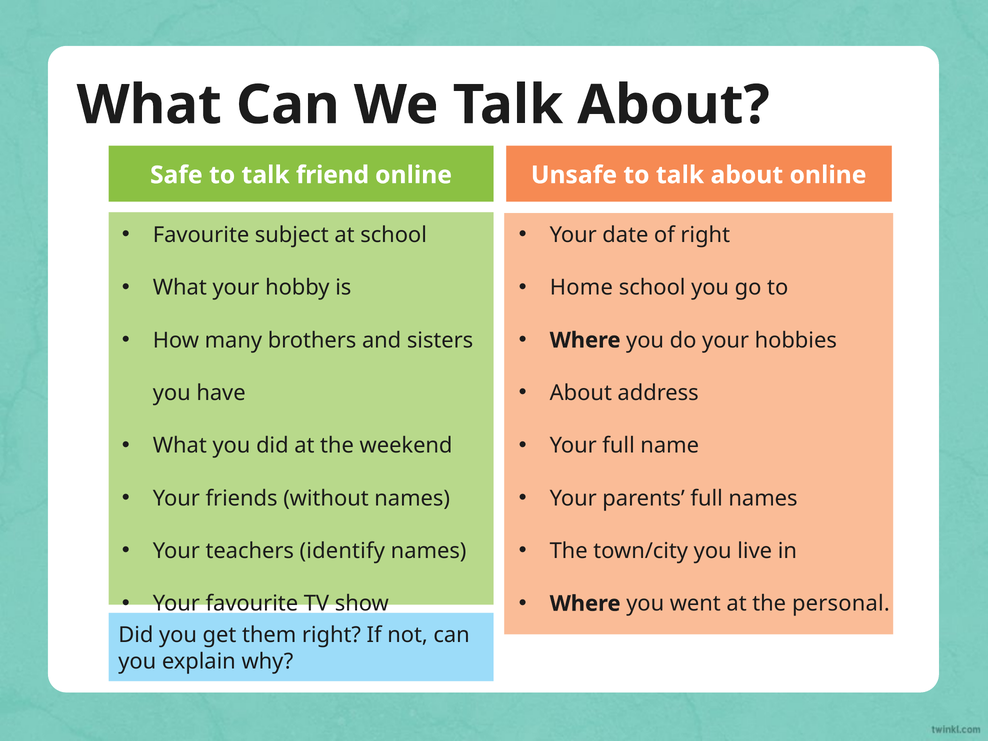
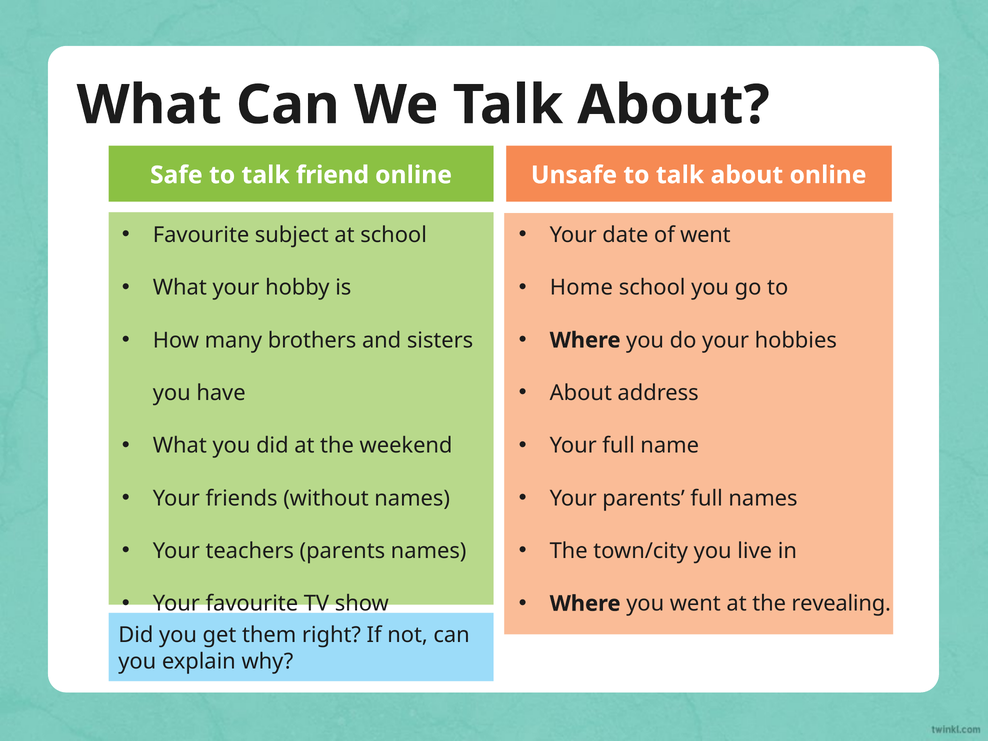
of right: right -> went
teachers identify: identify -> parents
personal: personal -> revealing
